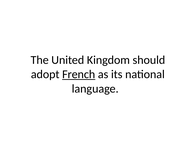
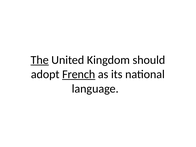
The underline: none -> present
